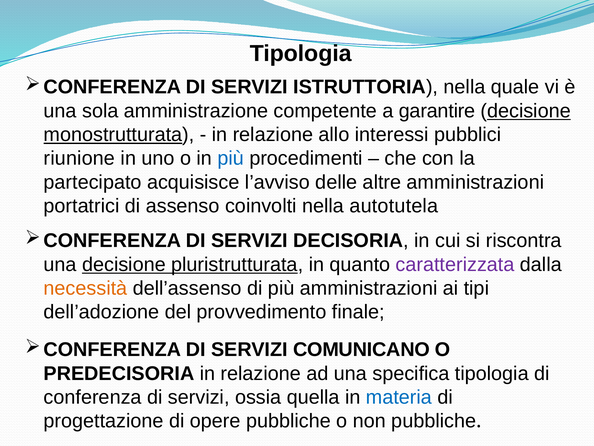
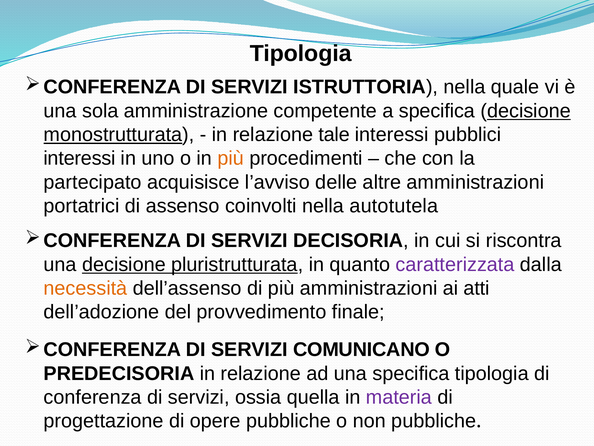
a garantire: garantire -> specifica
allo: allo -> tale
riunione at (79, 158): riunione -> interessi
più at (231, 158) colour: blue -> orange
tipi: tipi -> atti
materia colour: blue -> purple
